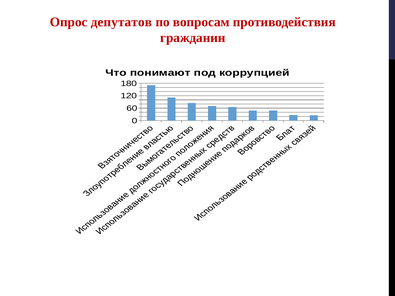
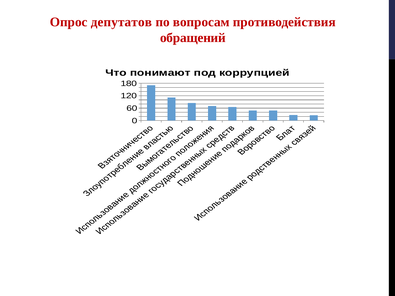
гражданин: гражданин -> обращений
